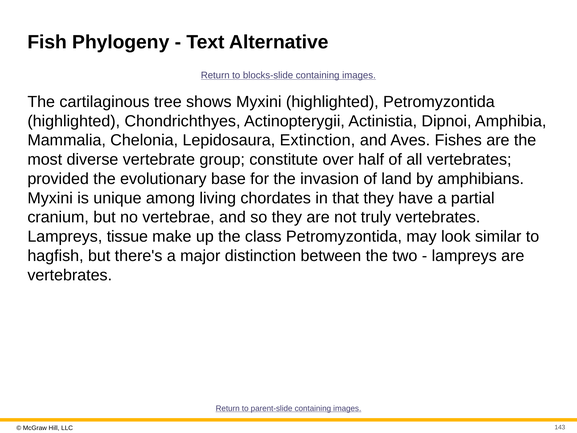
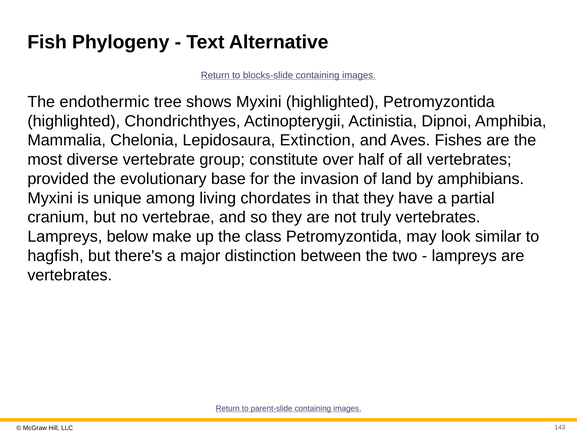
cartilaginous: cartilaginous -> endothermic
tissue: tissue -> below
